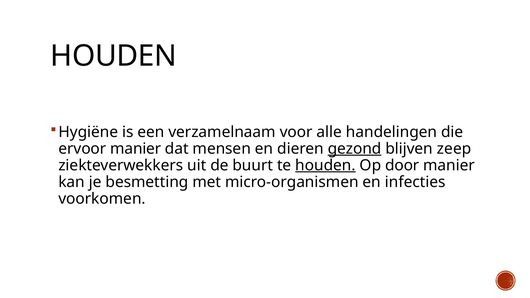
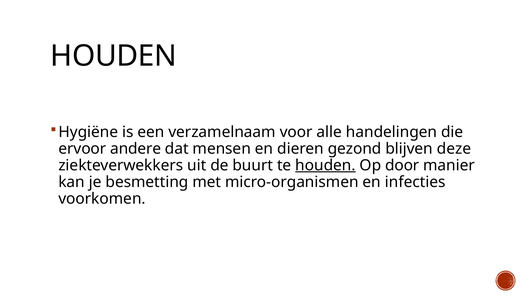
ervoor manier: manier -> andere
gezond underline: present -> none
zeep: zeep -> deze
